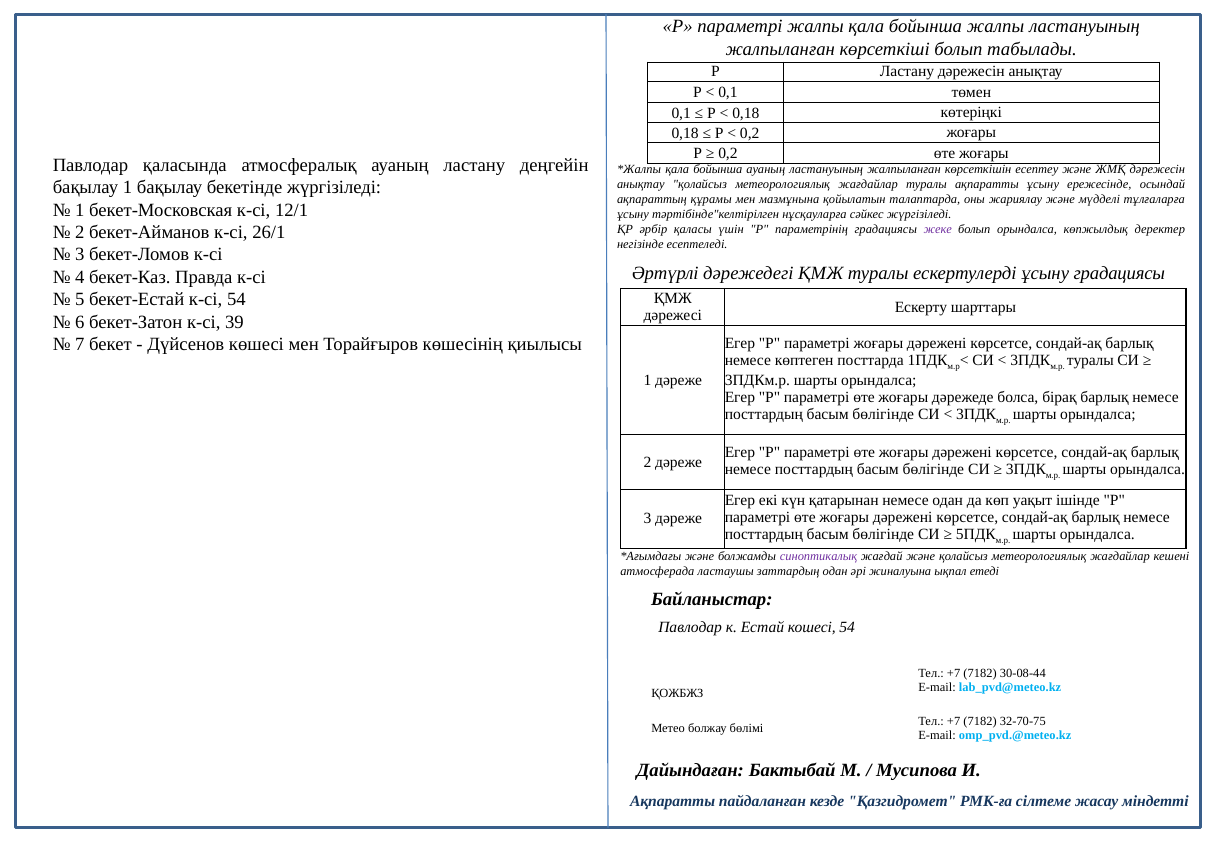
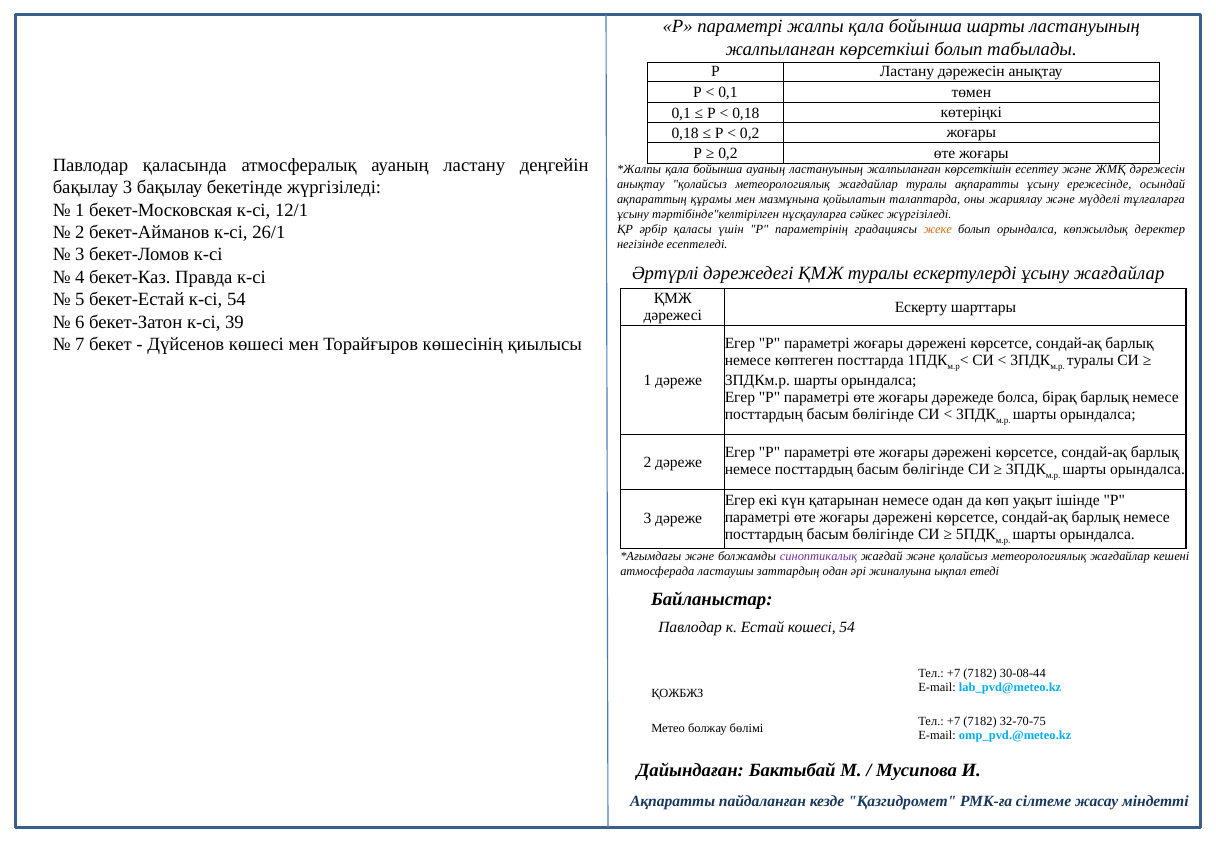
бойынша жалпы: жалпы -> шарты
бақылау 1: 1 -> 3
жеке colour: purple -> orange
ұсыну градациясы: градациясы -> жағдайлар
